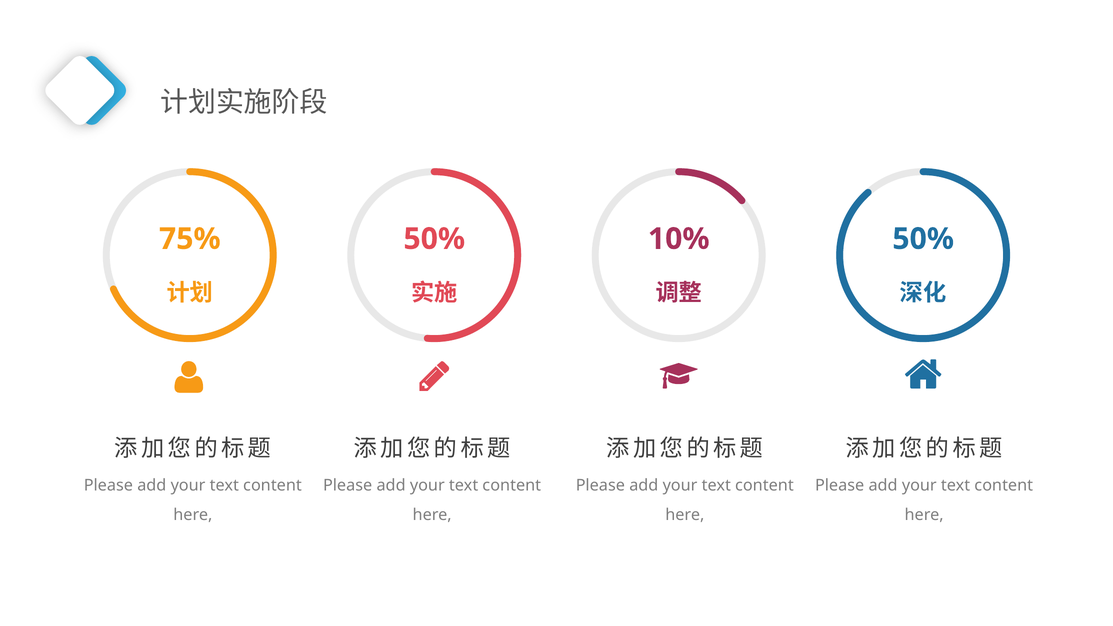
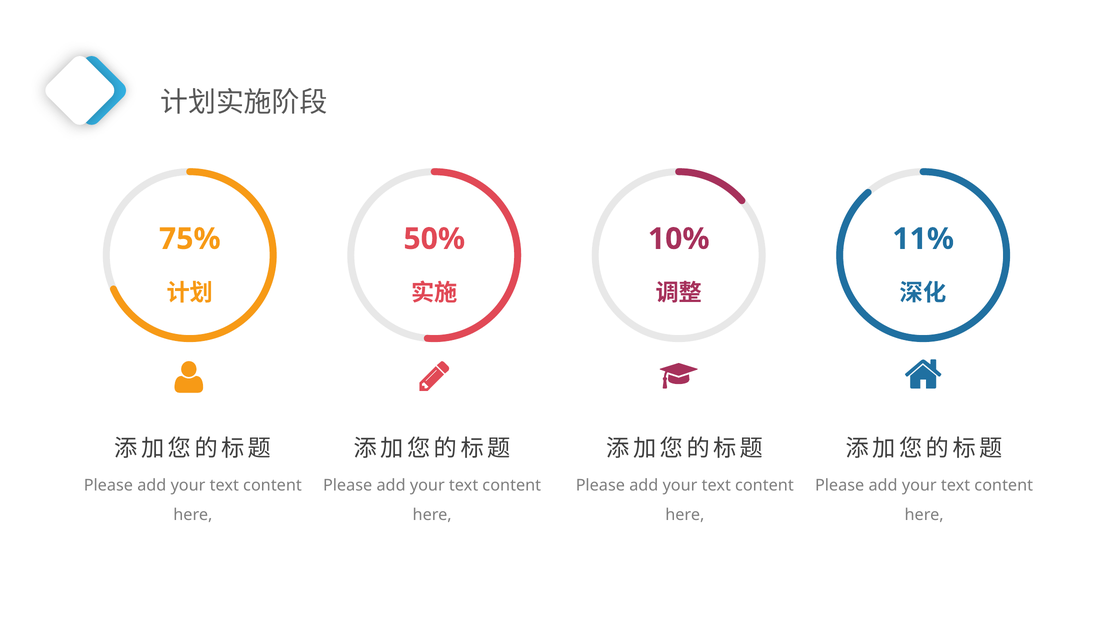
50% at (923, 239): 50% -> 11%
